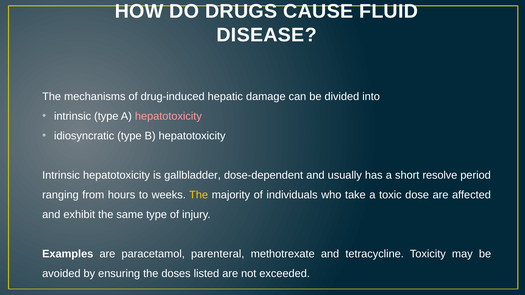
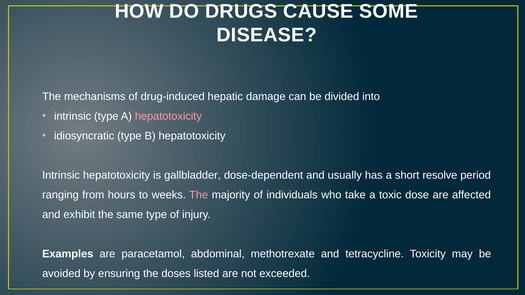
FLUID: FLUID -> SOME
The at (199, 195) colour: yellow -> pink
parenteral: parenteral -> abdominal
